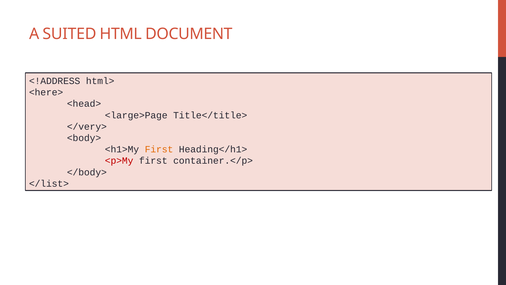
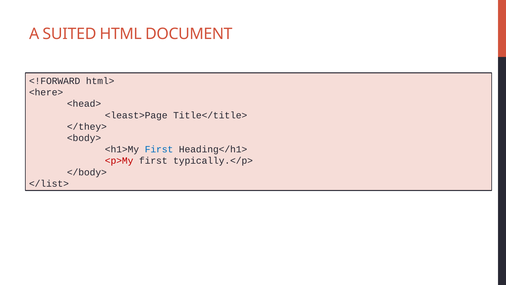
<!ADDRESS: <!ADDRESS -> <!FORWARD
<large>Page: <large>Page -> <least>Page
</very>: </very> -> </they>
First at (159, 149) colour: orange -> blue
container.</p>: container.</p> -> typically.</p>
